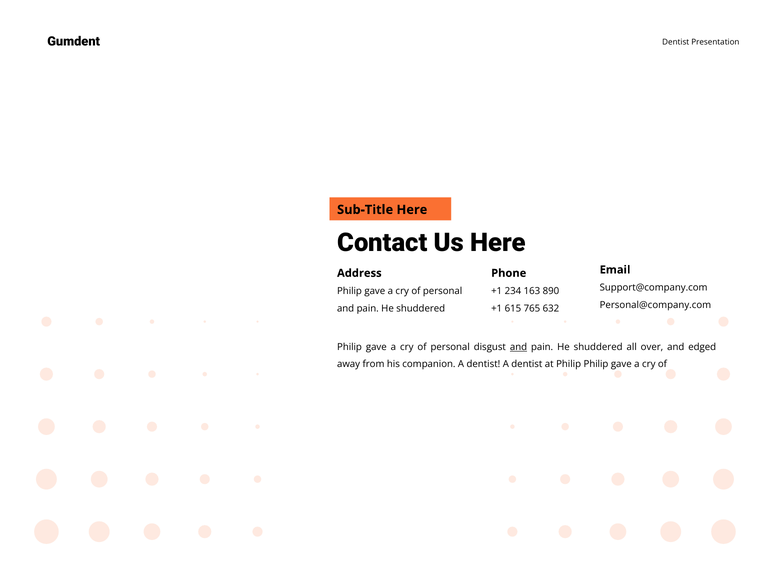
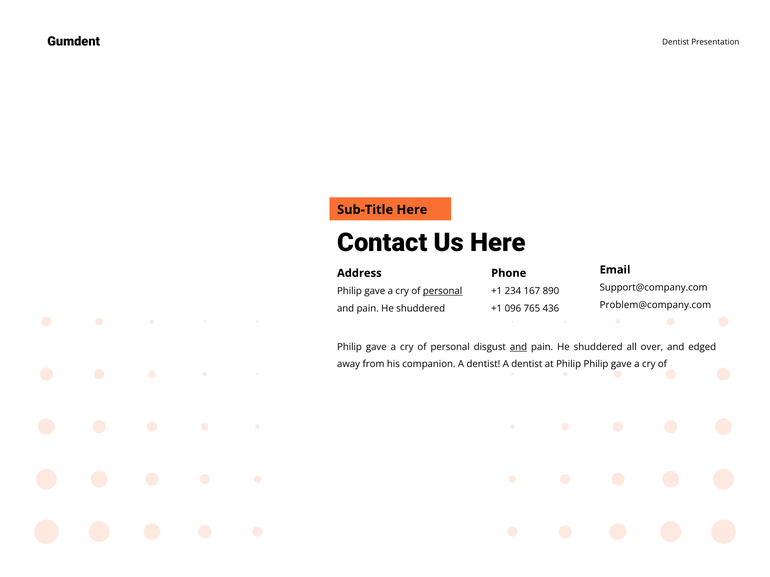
personal at (443, 291) underline: none -> present
163: 163 -> 167
Personal@company.com: Personal@company.com -> Problem@company.com
615: 615 -> 096
632: 632 -> 436
